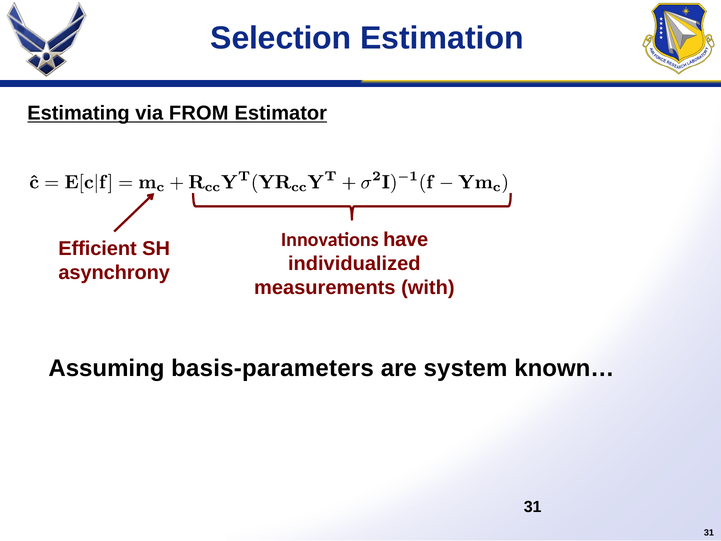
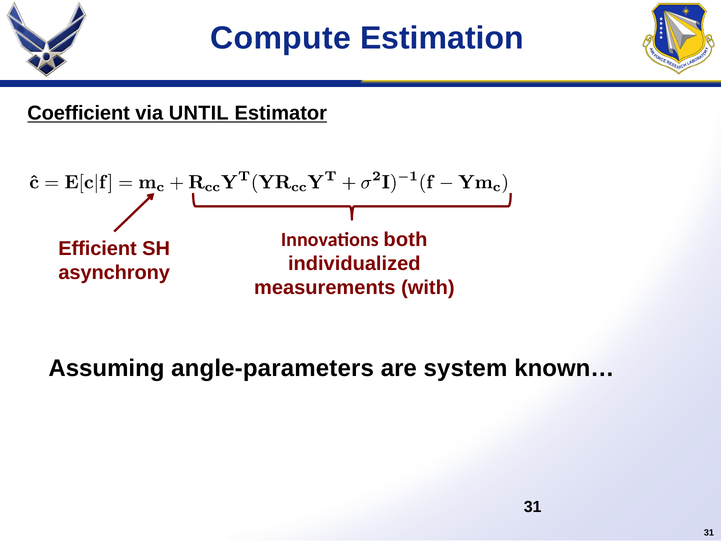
Selection: Selection -> Compute
Estimating: Estimating -> Coefficient
FROM: FROM -> UNTIL
have: have -> both
basis-parameters: basis-parameters -> angle-parameters
